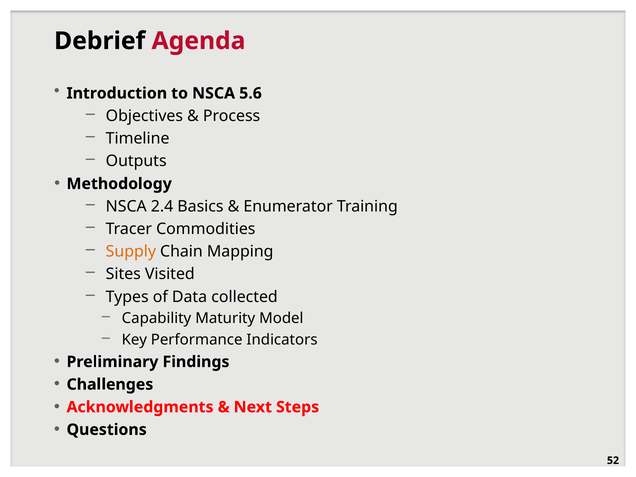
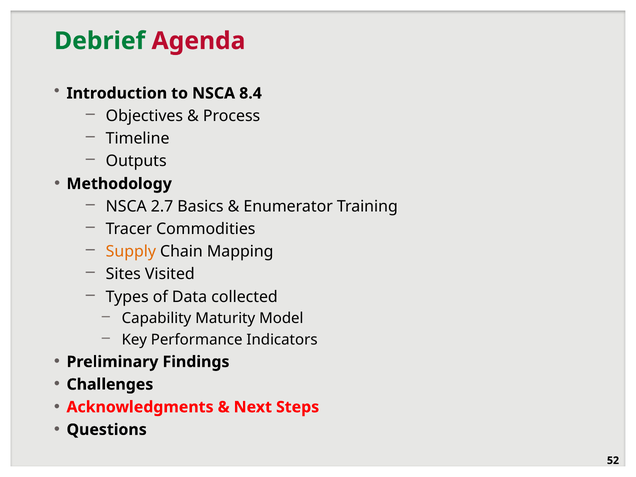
Debrief colour: black -> green
5.6: 5.6 -> 8.4
2.4: 2.4 -> 2.7
